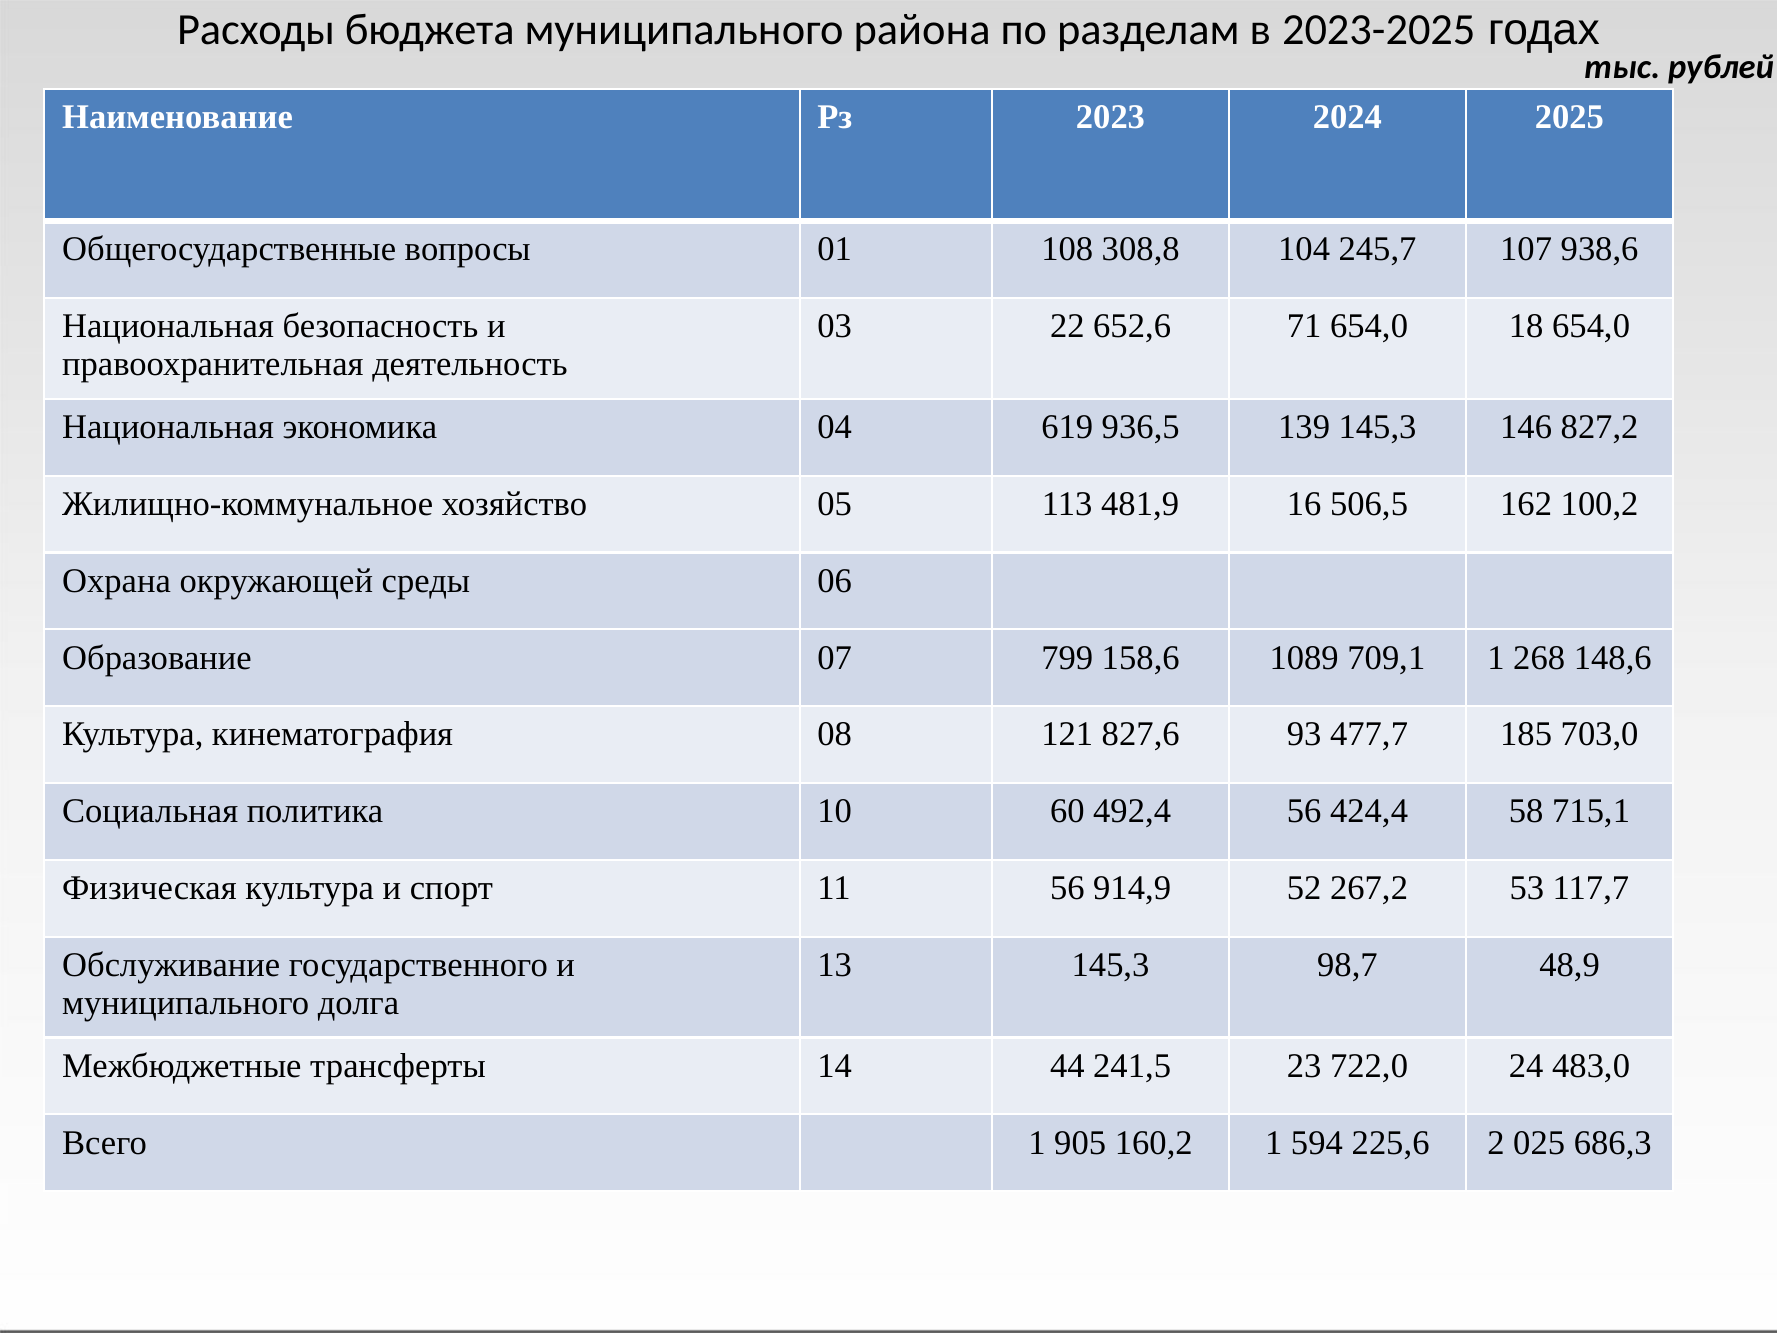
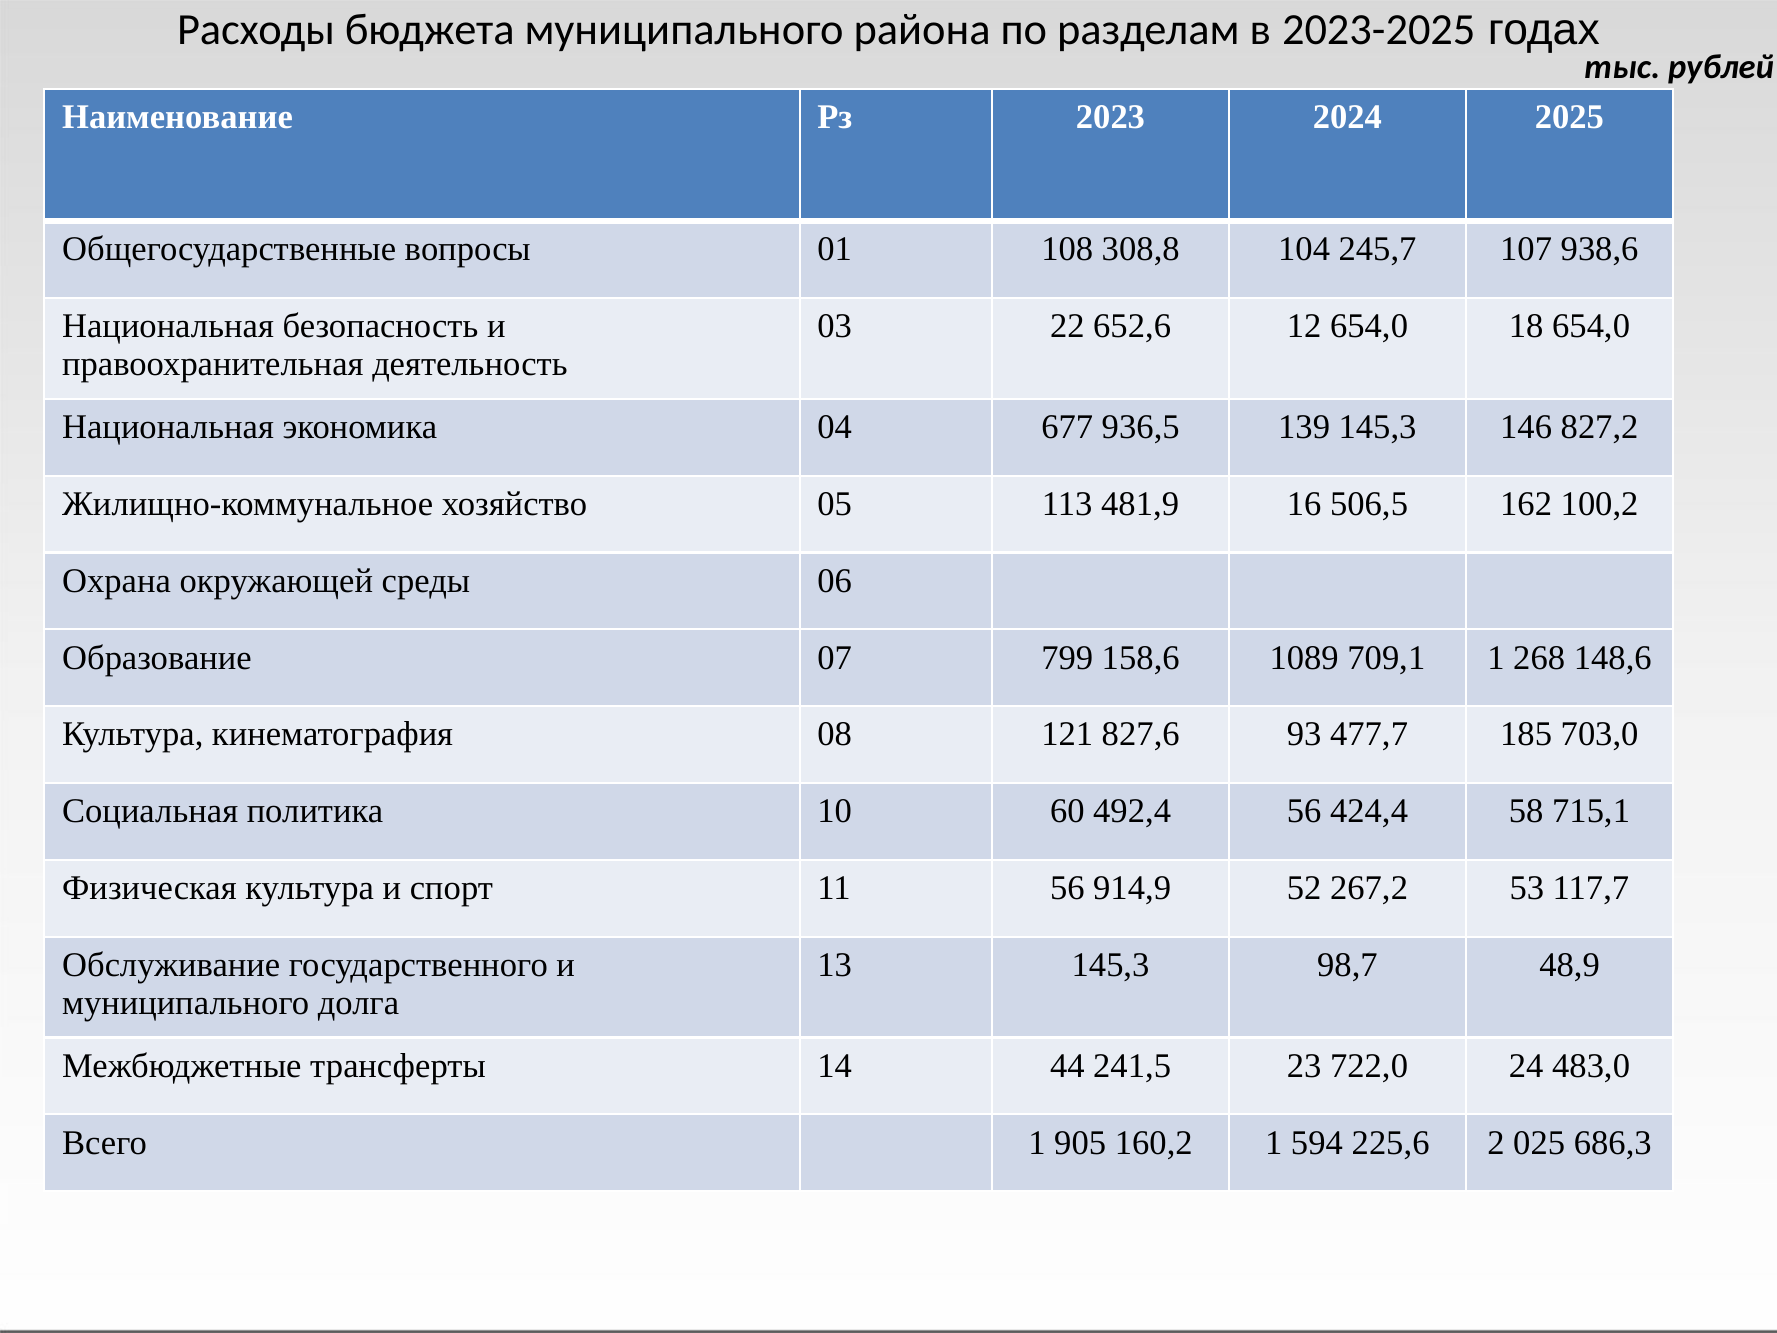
71: 71 -> 12
619: 619 -> 677
